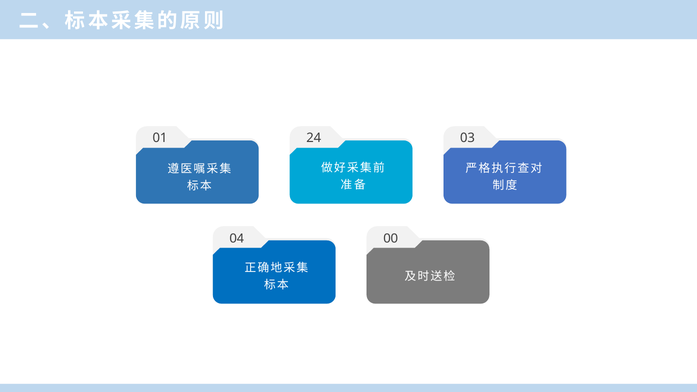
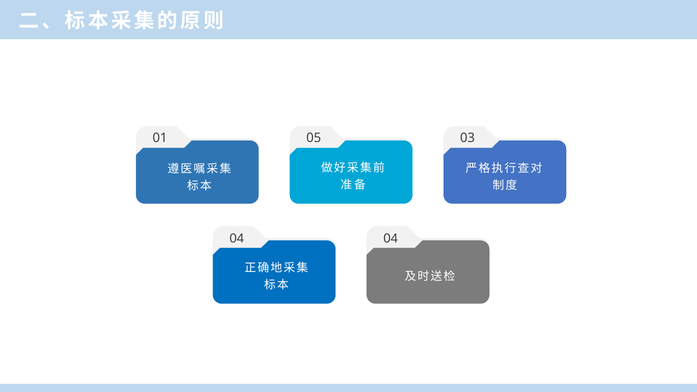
24: 24 -> 05
04 00: 00 -> 04
